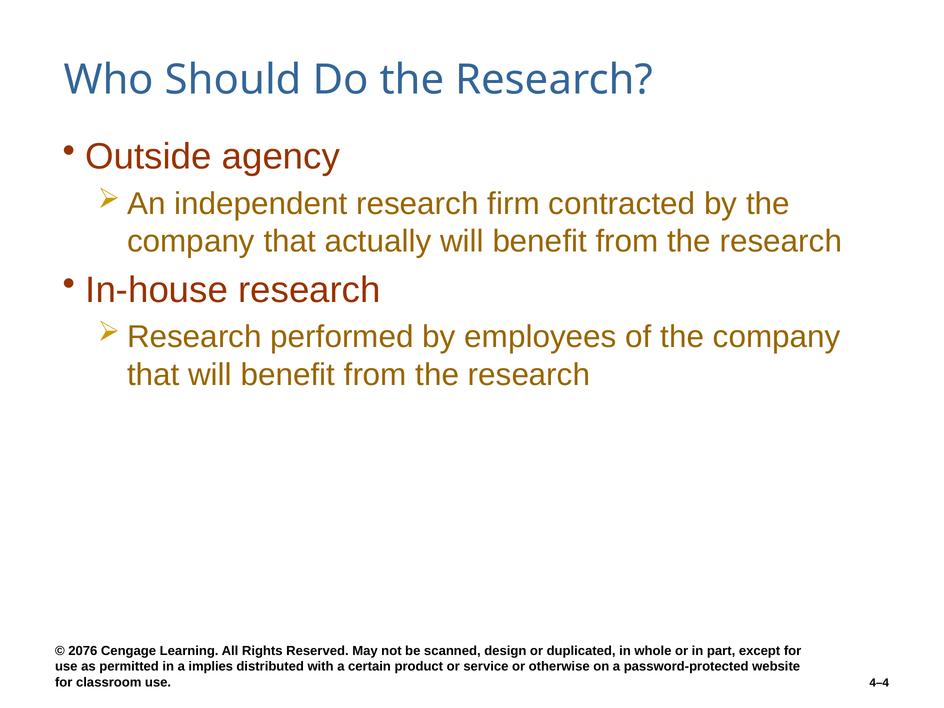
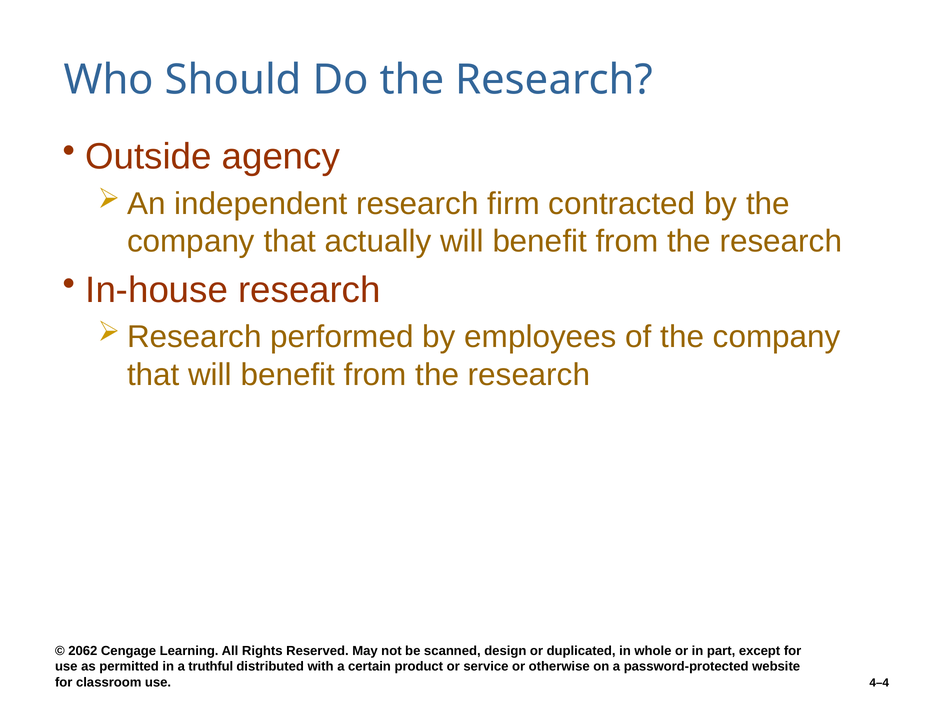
2076: 2076 -> 2062
implies: implies -> truthful
